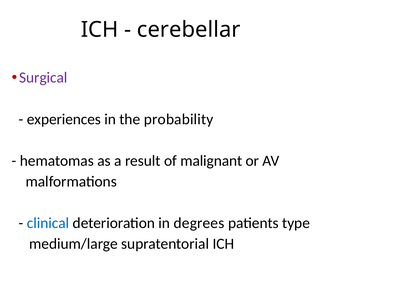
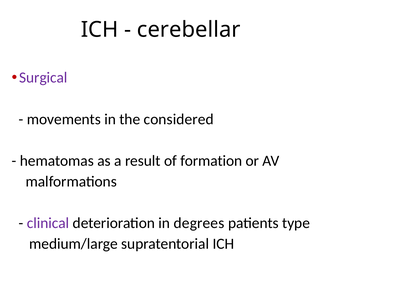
experiences: experiences -> movements
probability: probability -> considered
malignant: malignant -> formation
clinical colour: blue -> purple
